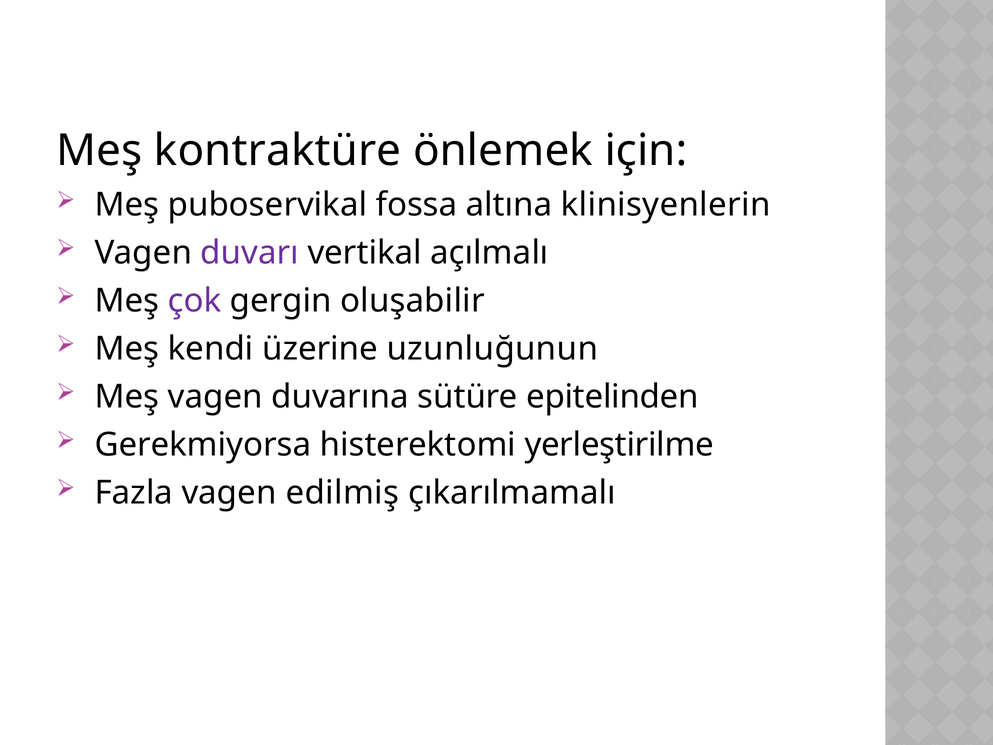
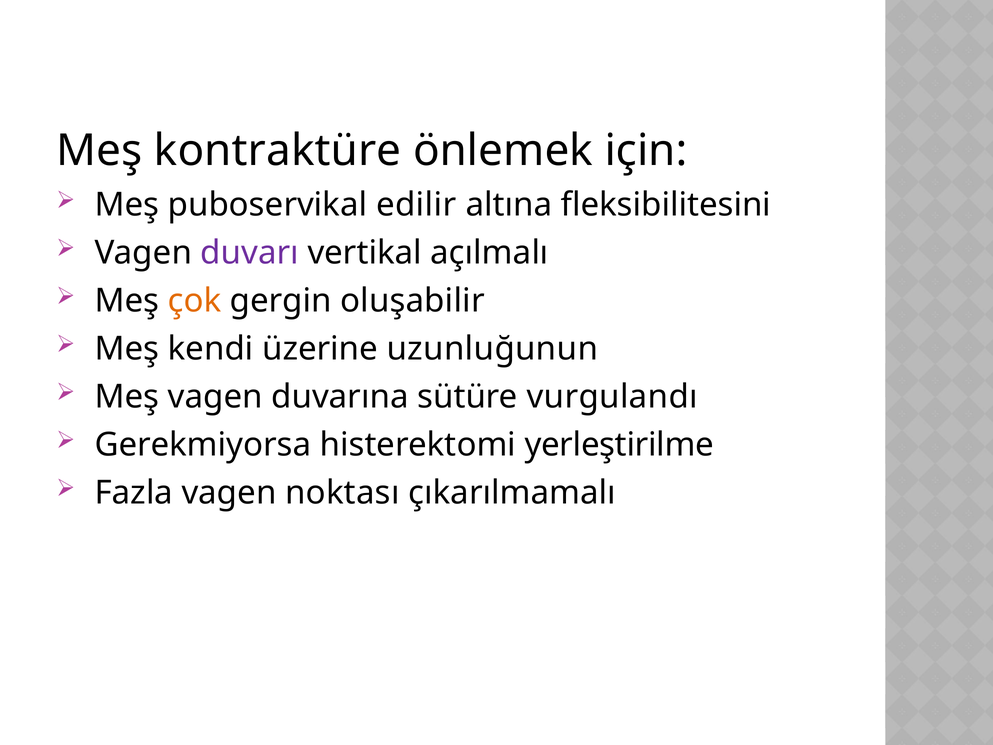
fossa: fossa -> edilir
klinisyenlerin: klinisyenlerin -> fleksibilitesini
çok colour: purple -> orange
epitelinden: epitelinden -> vurgulandı
edilmiş: edilmiş -> noktası
